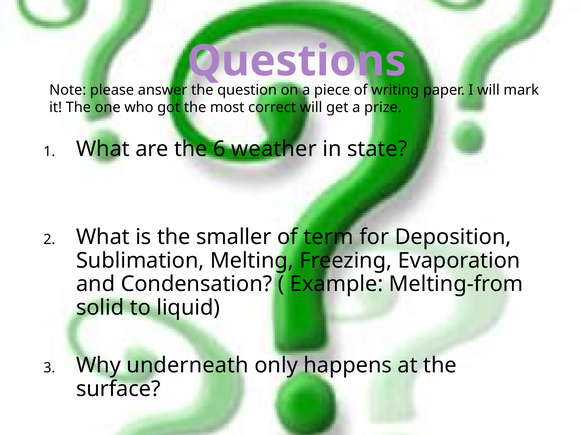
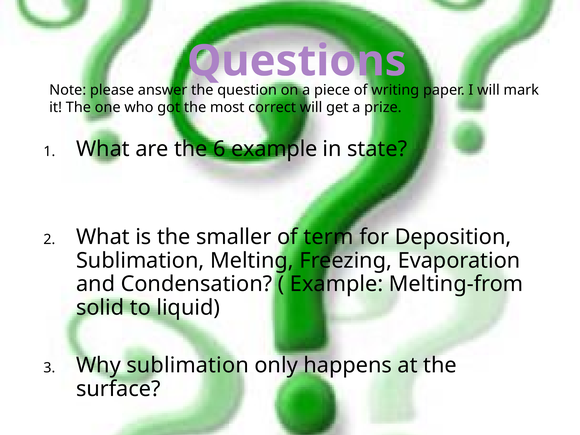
6 weather: weather -> example
Why underneath: underneath -> sublimation
